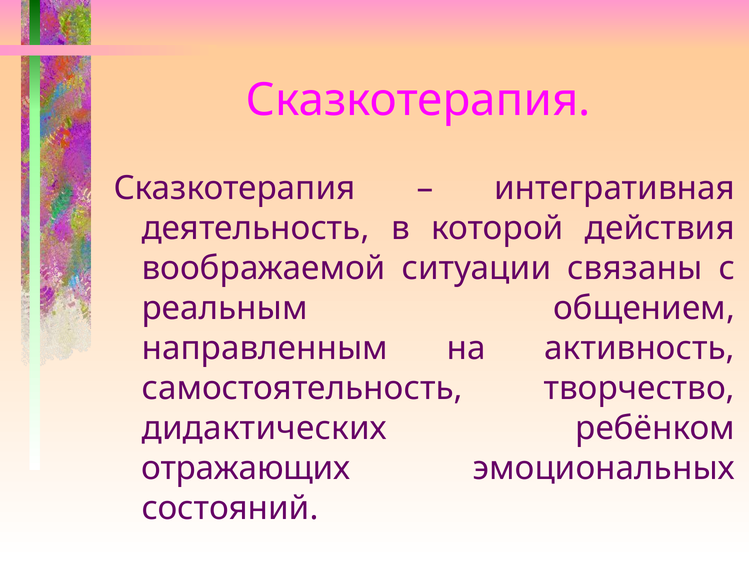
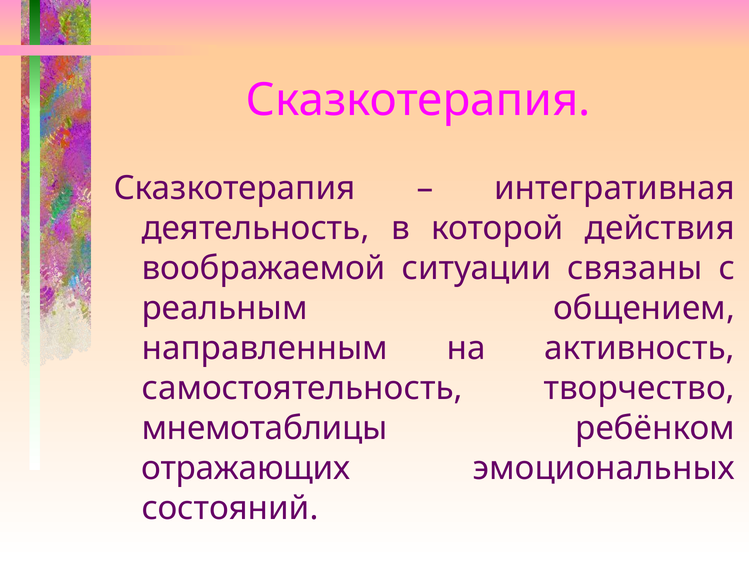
дидактических: дидактических -> мнемотаблицы
